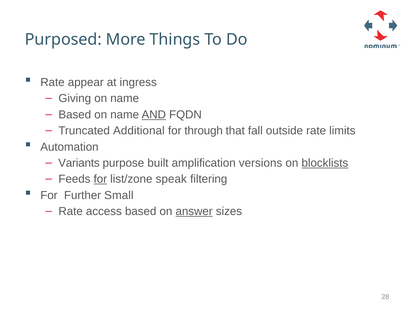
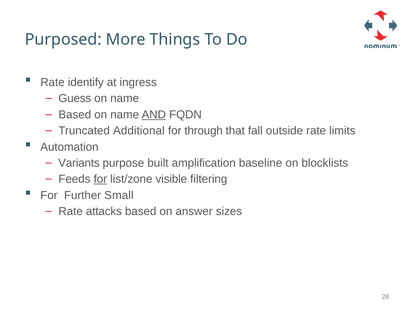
appear: appear -> identify
Giving: Giving -> Guess
versions: versions -> baseline
blocklists underline: present -> none
speak: speak -> visible
access: access -> attacks
answer underline: present -> none
